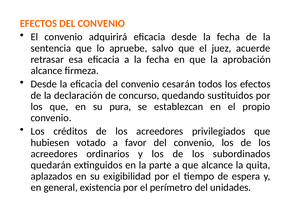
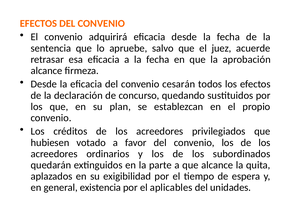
pura: pura -> plan
perímetro: perímetro -> aplicables
